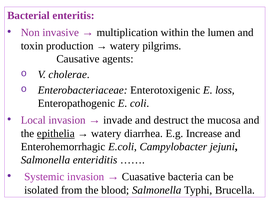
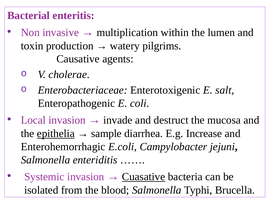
loss: loss -> salt
watery at (106, 134): watery -> sample
Cuasative underline: none -> present
